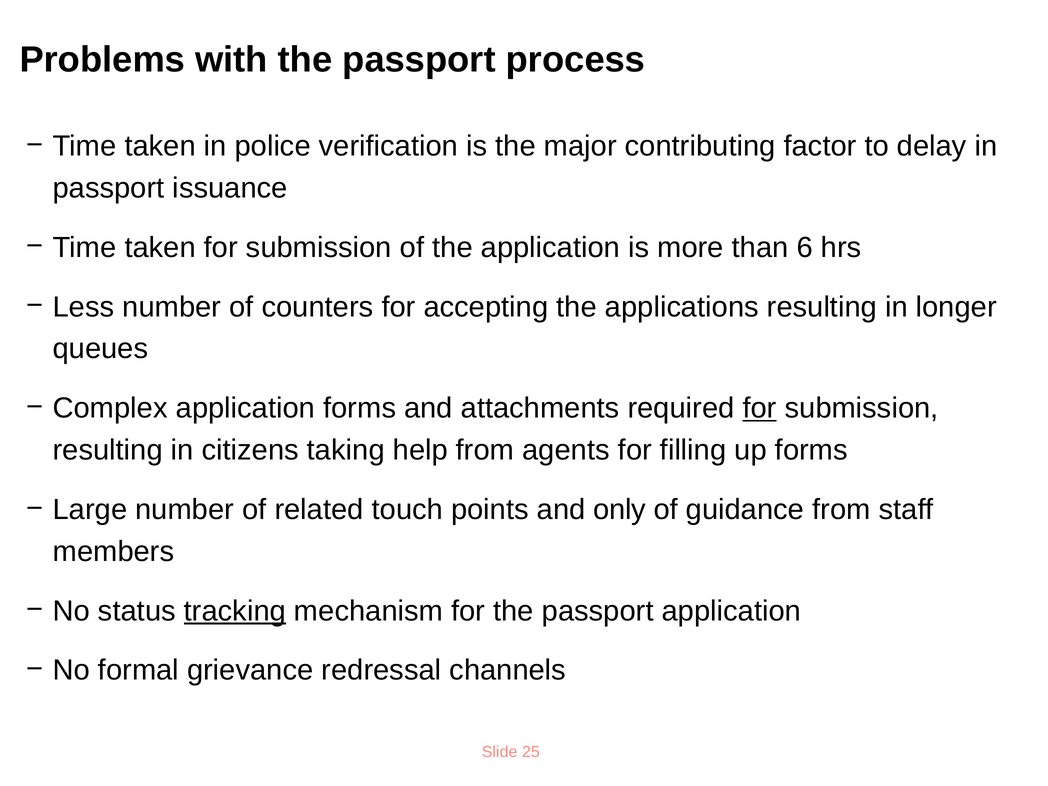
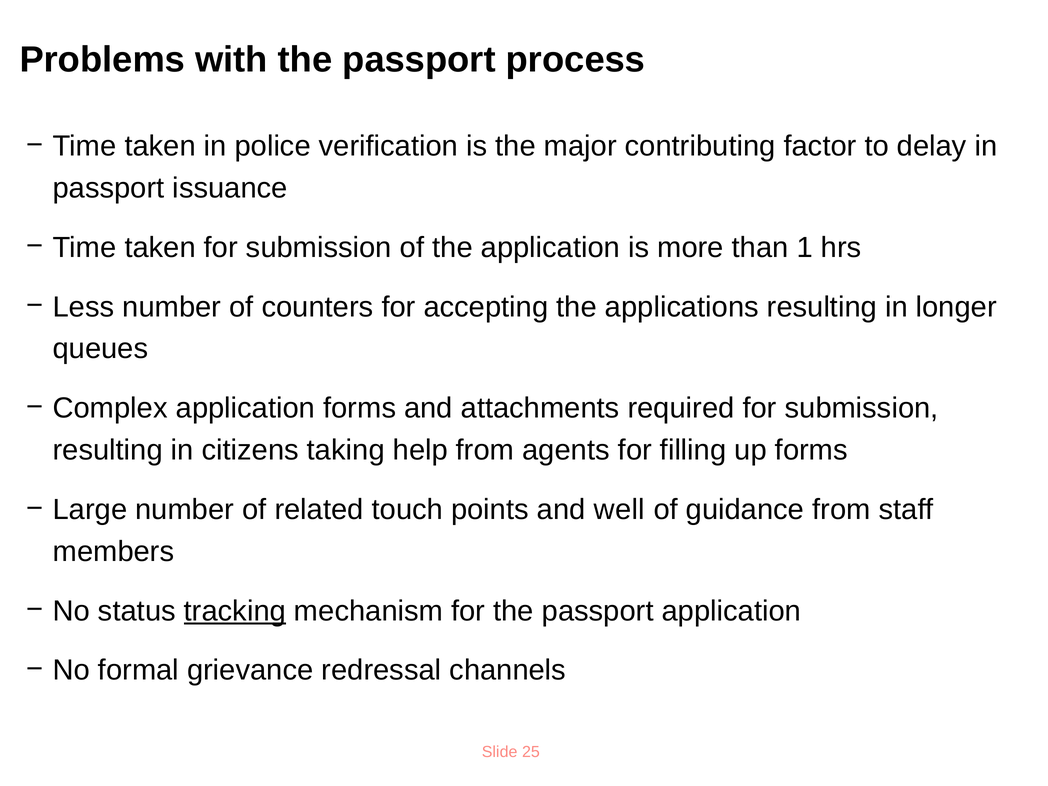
6: 6 -> 1
for at (760, 408) underline: present -> none
only: only -> well
